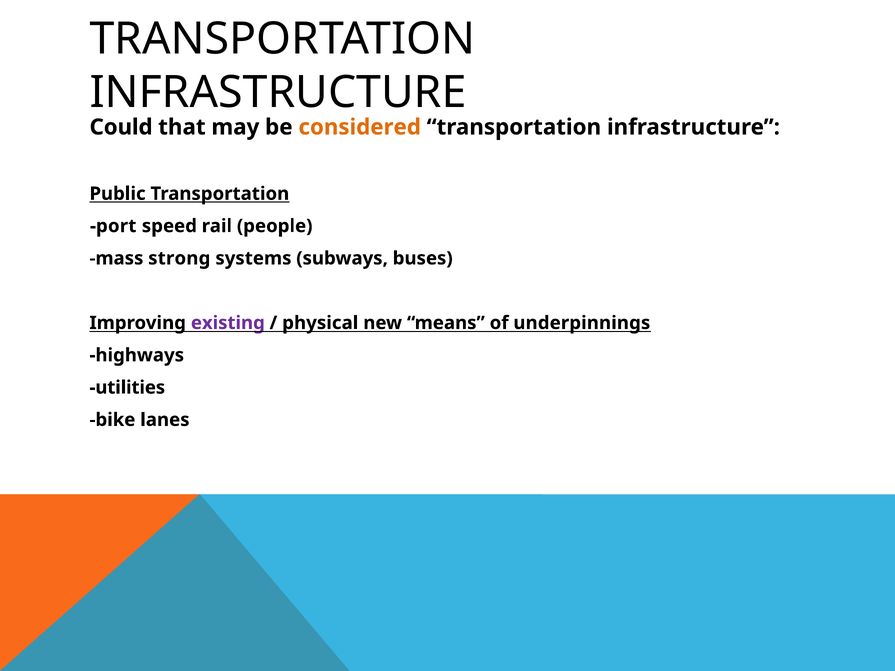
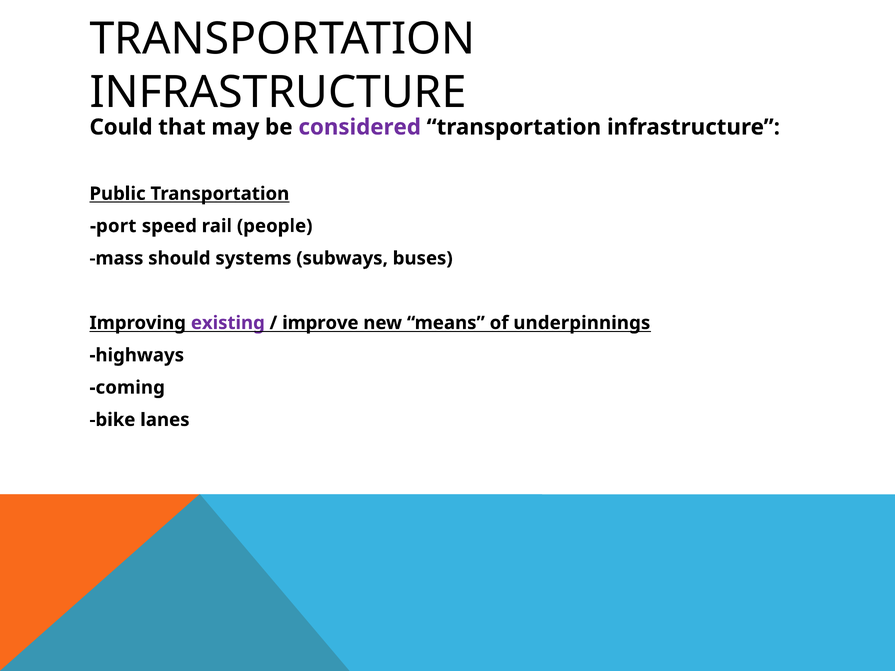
considered colour: orange -> purple
strong: strong -> should
physical: physical -> improve
utilities: utilities -> coming
